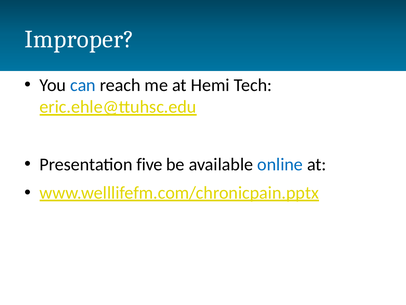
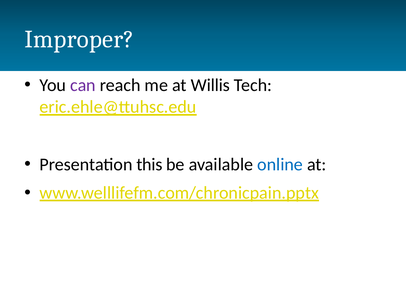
can colour: blue -> purple
Hemi: Hemi -> Willis
five: five -> this
